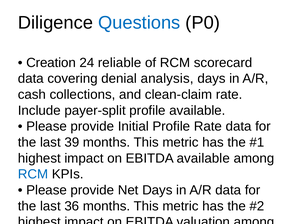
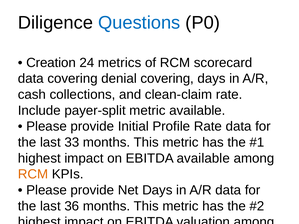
reliable: reliable -> metrics
denial analysis: analysis -> covering
payer-split profile: profile -> metric
39: 39 -> 33
RCM at (33, 174) colour: blue -> orange
